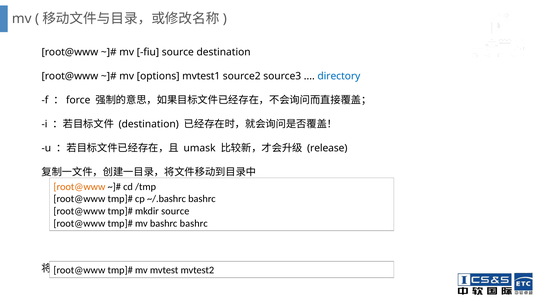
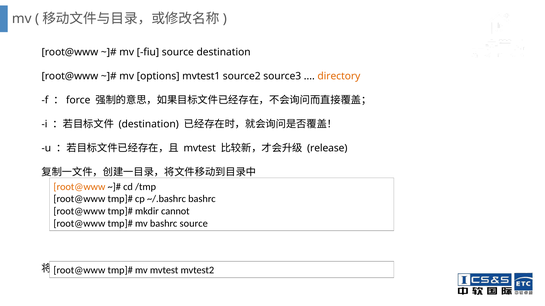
directory colour: blue -> orange
umask at (200, 149): umask -> mvtest
mkdir source: source -> cannot
bashrc bashrc: bashrc -> source
